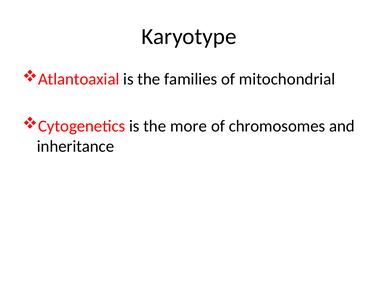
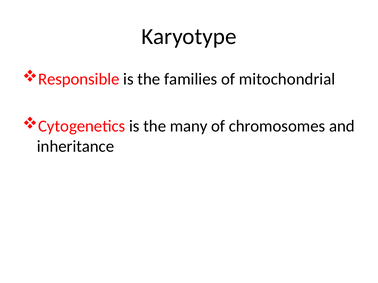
Atlantoaxial: Atlantoaxial -> Responsible
more: more -> many
